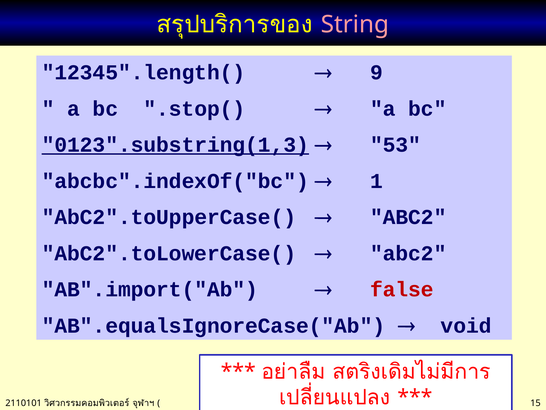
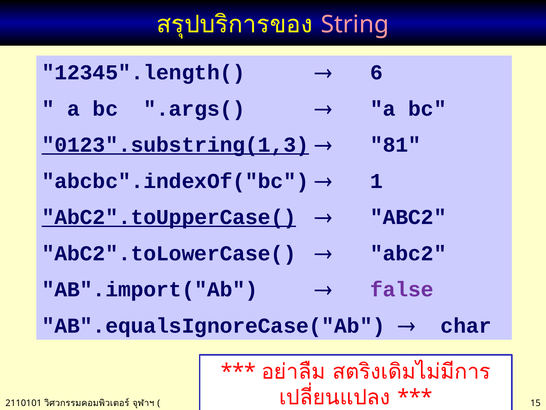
9: 9 -> 6
.stop(: .stop( -> .args(
53: 53 -> 81
AbC2".toUpperCase( underline: none -> present
false colour: red -> purple
void: void -> char
